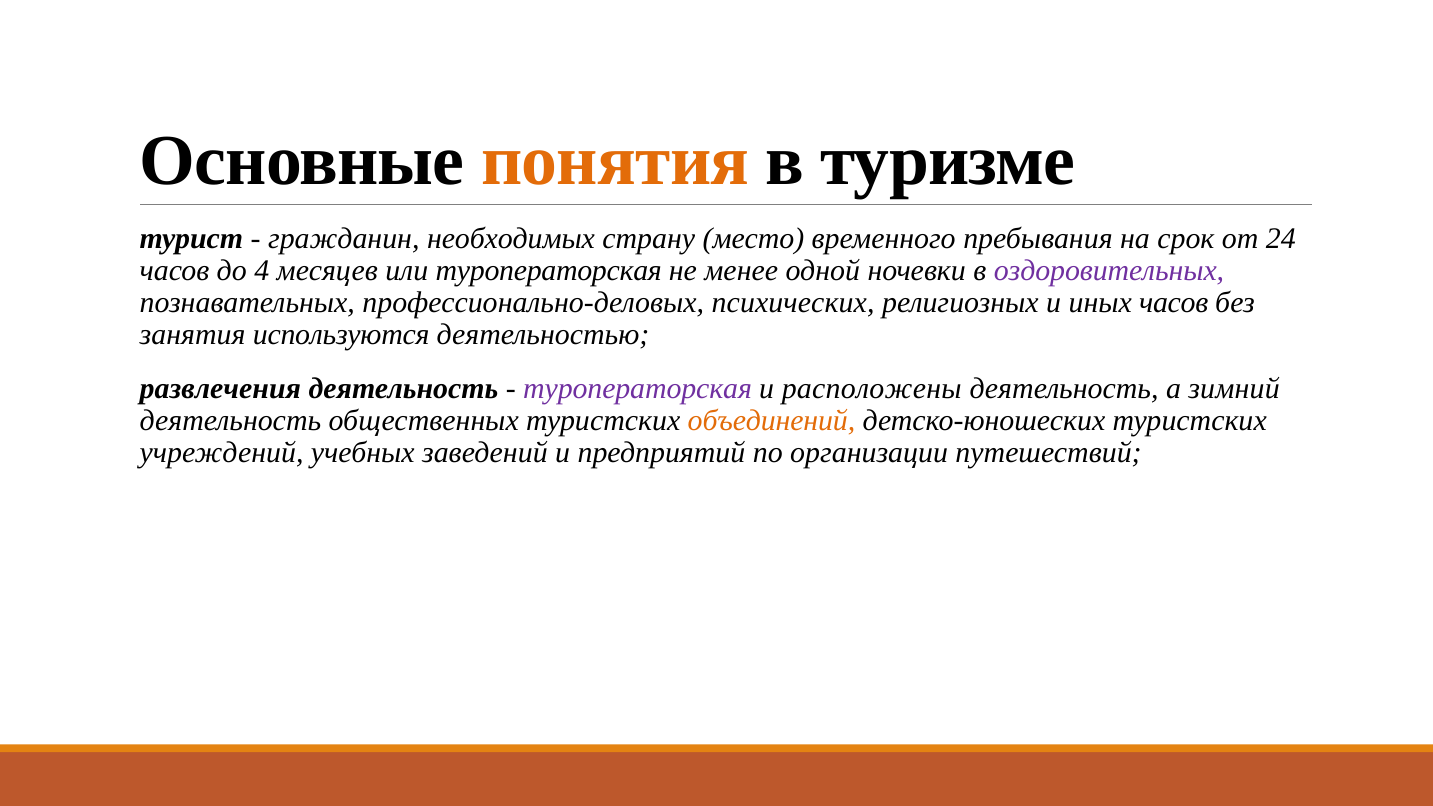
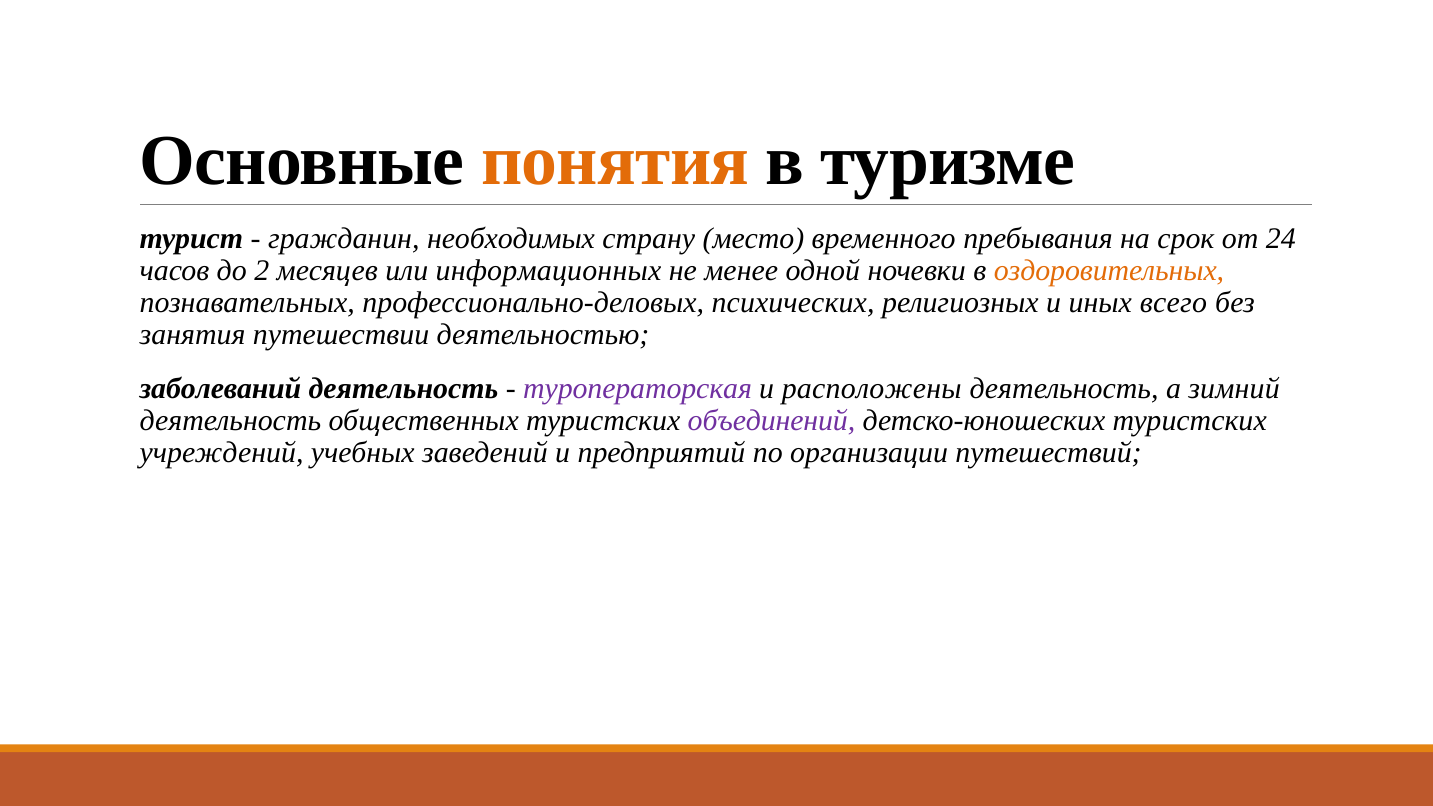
4: 4 -> 2
или туроператорская: туроператорская -> информационных
оздоровительных colour: purple -> orange
иных часов: часов -> всего
используются: используются -> путешествии
развлечения: развлечения -> заболеваний
объединений colour: orange -> purple
